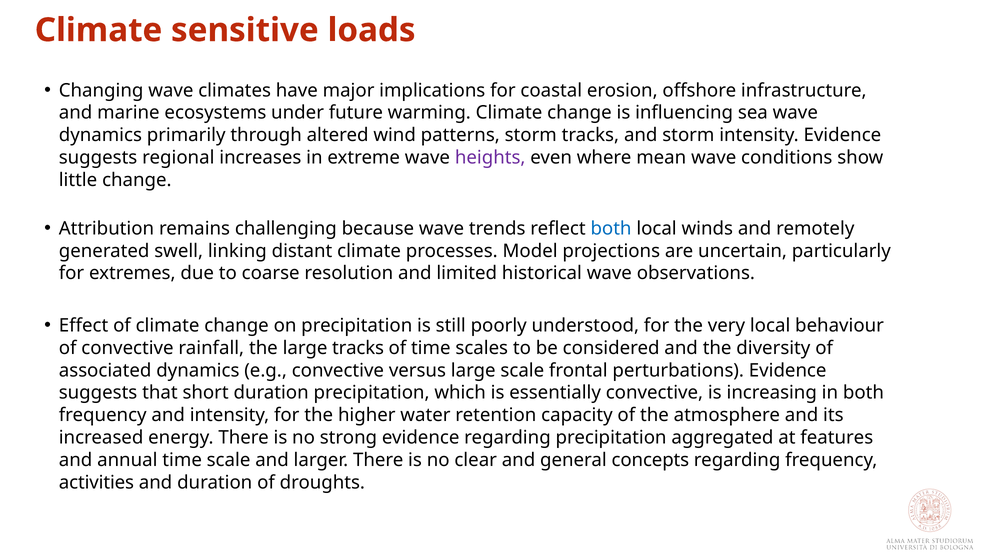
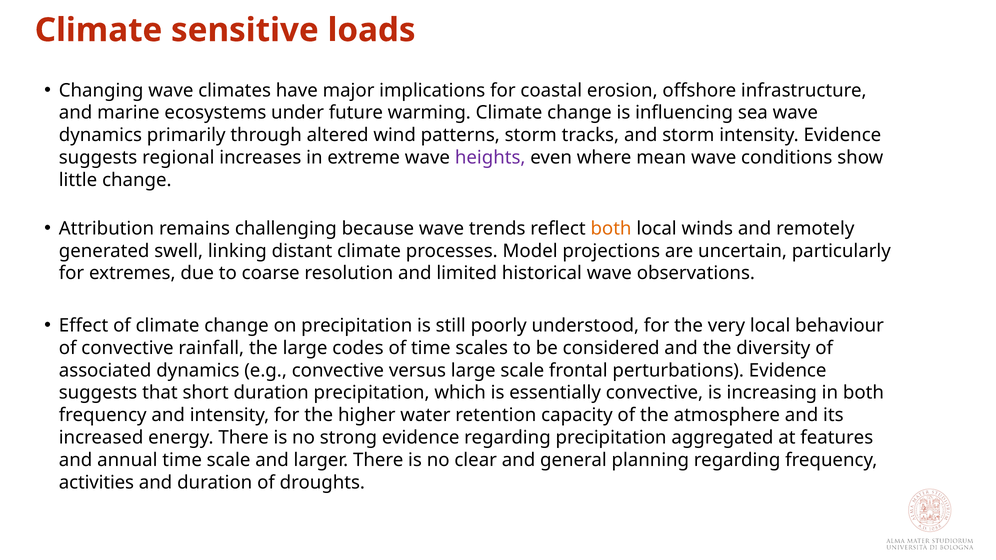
both at (611, 229) colour: blue -> orange
large tracks: tracks -> codes
concepts: concepts -> planning
